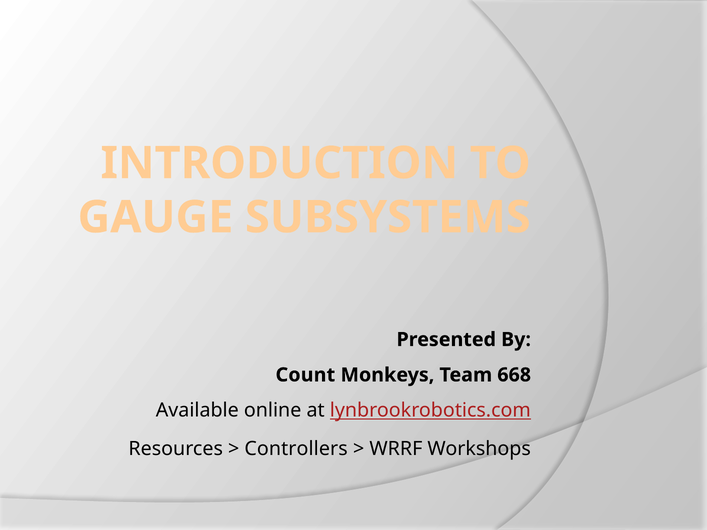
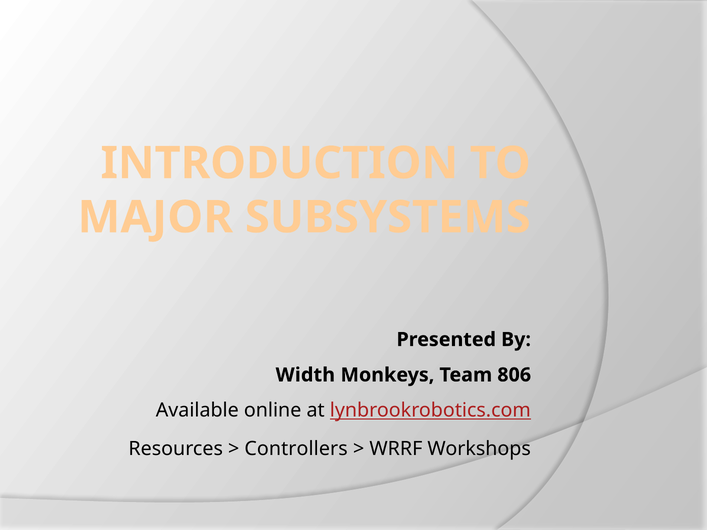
GAUGE: GAUGE -> MAJOR
Count: Count -> Width
668: 668 -> 806
